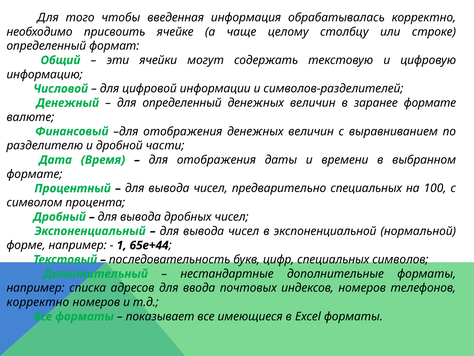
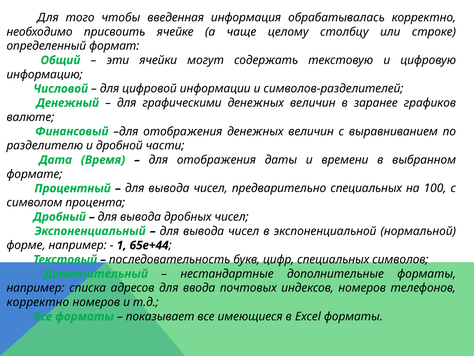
для определенный: определенный -> графическими
заранее формате: формате -> графиков
